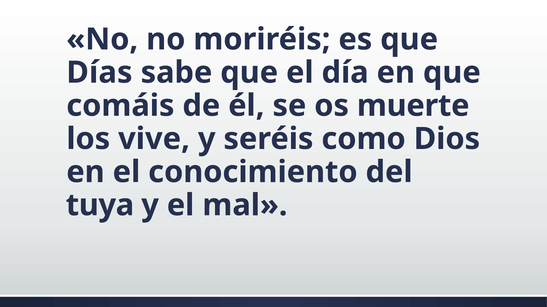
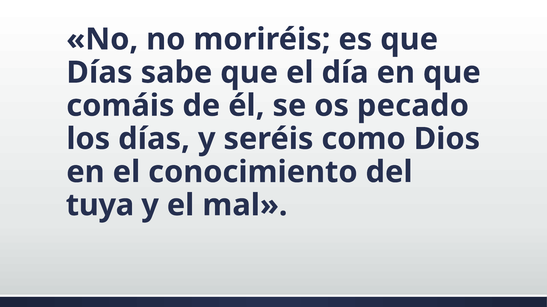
muerte: muerte -> pecado
los vive: vive -> días
